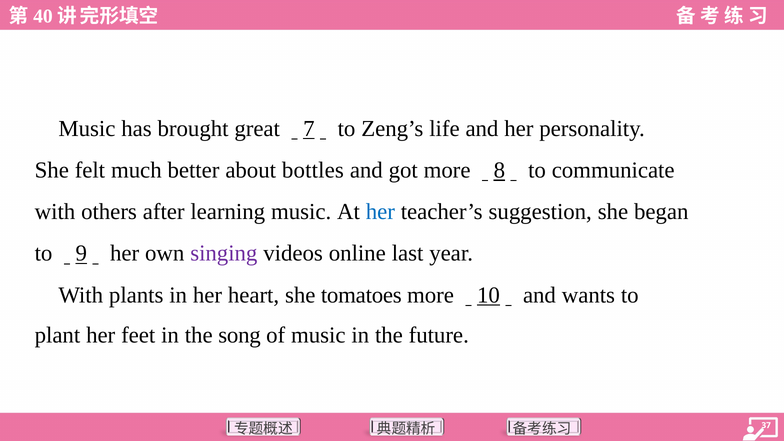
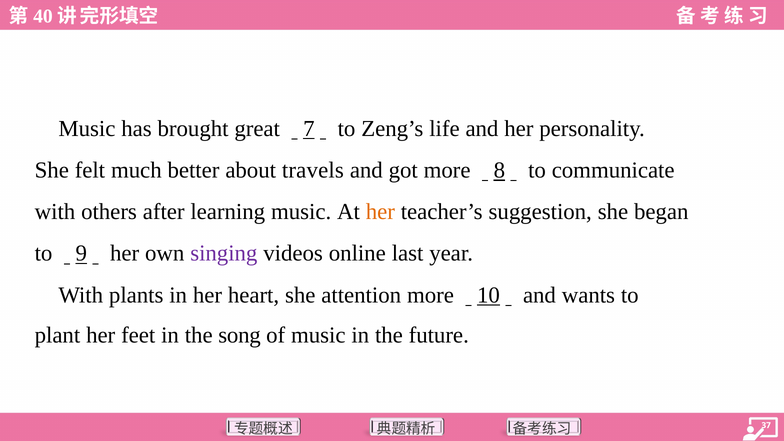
bottles: bottles -> travels
her at (380, 212) colour: blue -> orange
tomatoes: tomatoes -> attention
